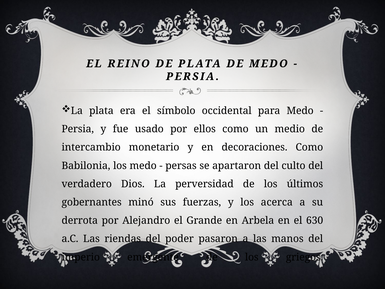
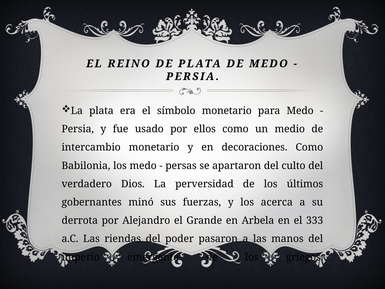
símbolo occidental: occidental -> monetario
630: 630 -> 333
